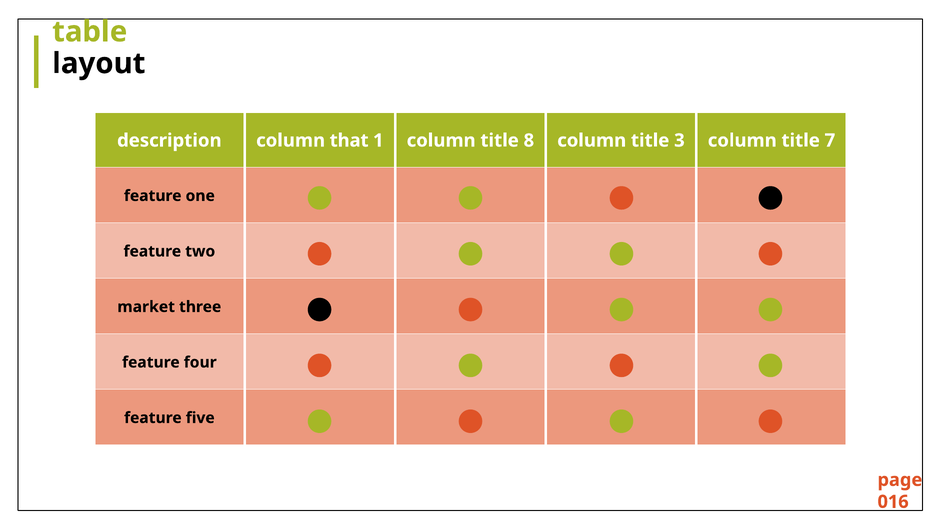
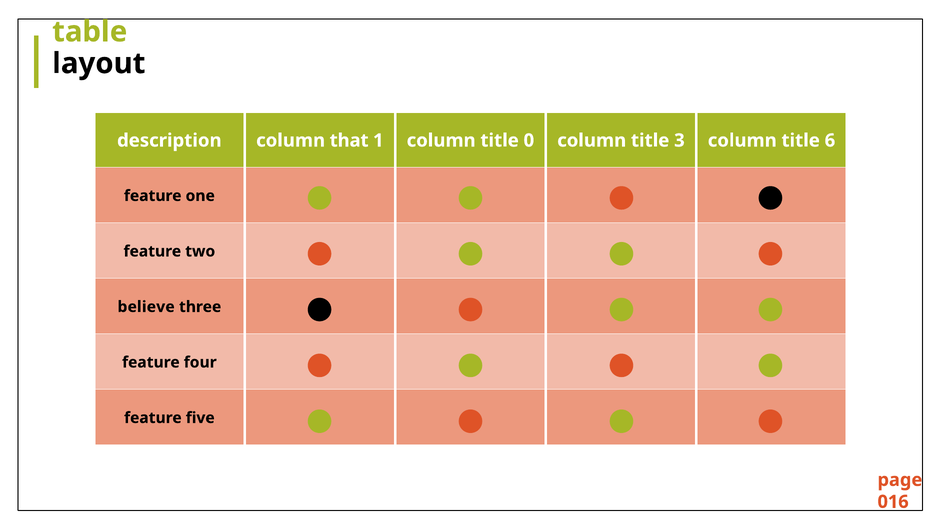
8: 8 -> 0
7: 7 -> 6
market: market -> believe
